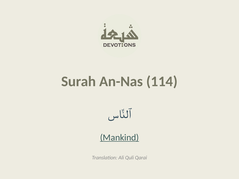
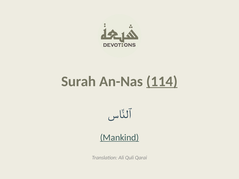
114 underline: none -> present
